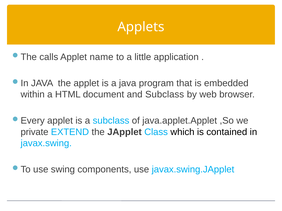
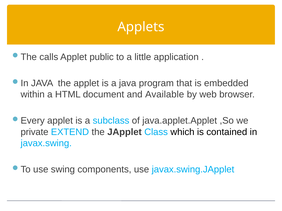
name: name -> public
and Subclass: Subclass -> Available
